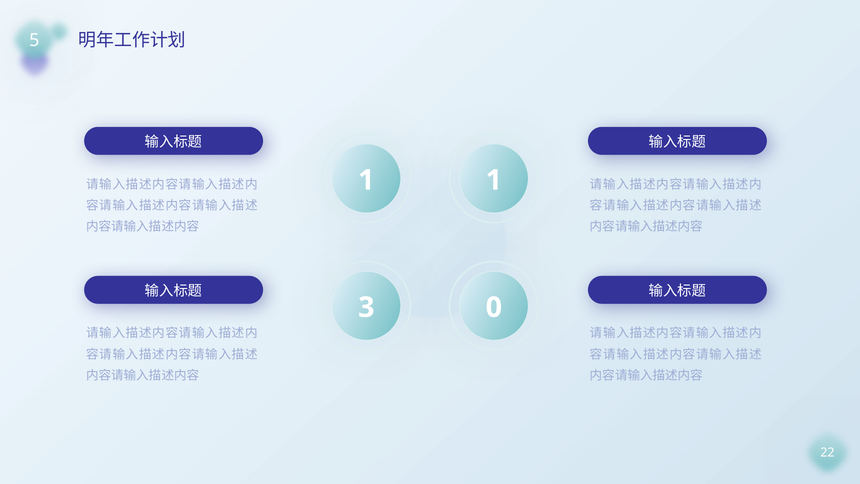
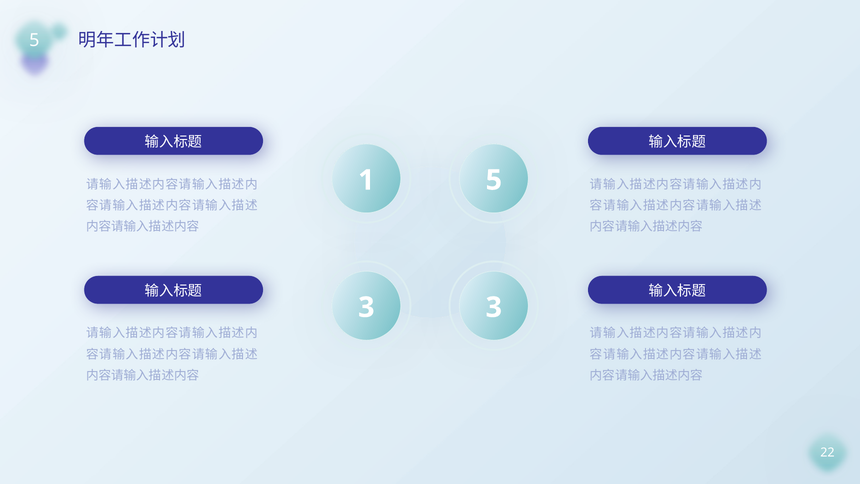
1 1: 1 -> 5
3 0: 0 -> 3
